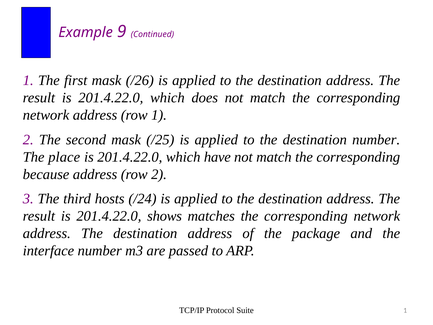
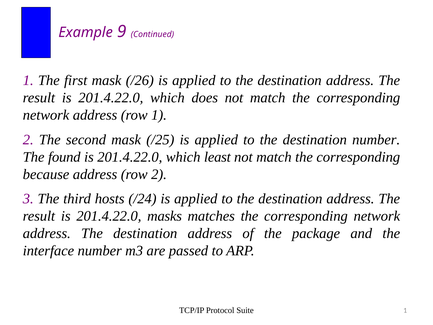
place: place -> found
have: have -> least
shows: shows -> masks
